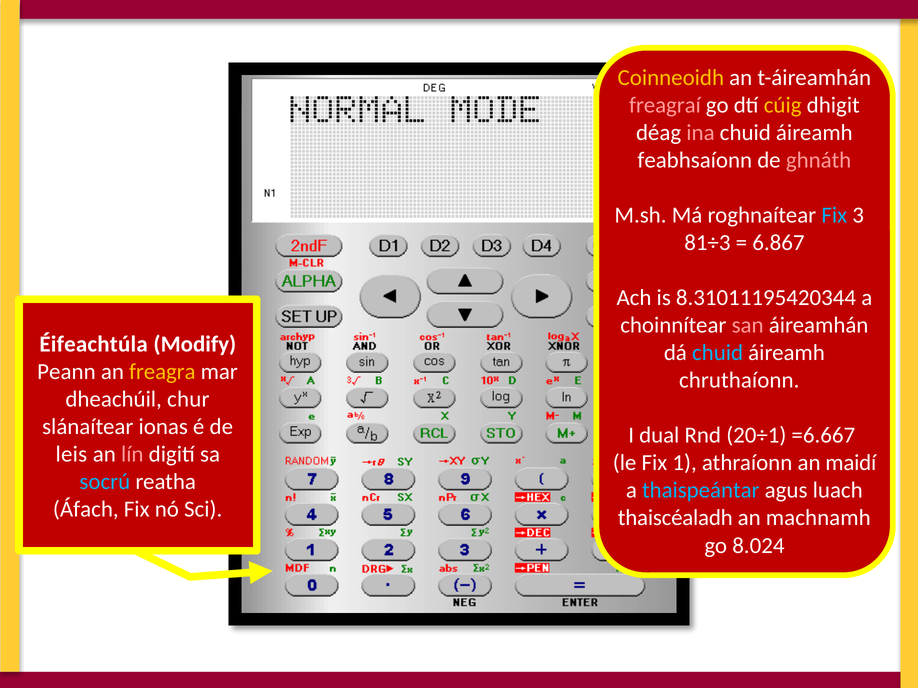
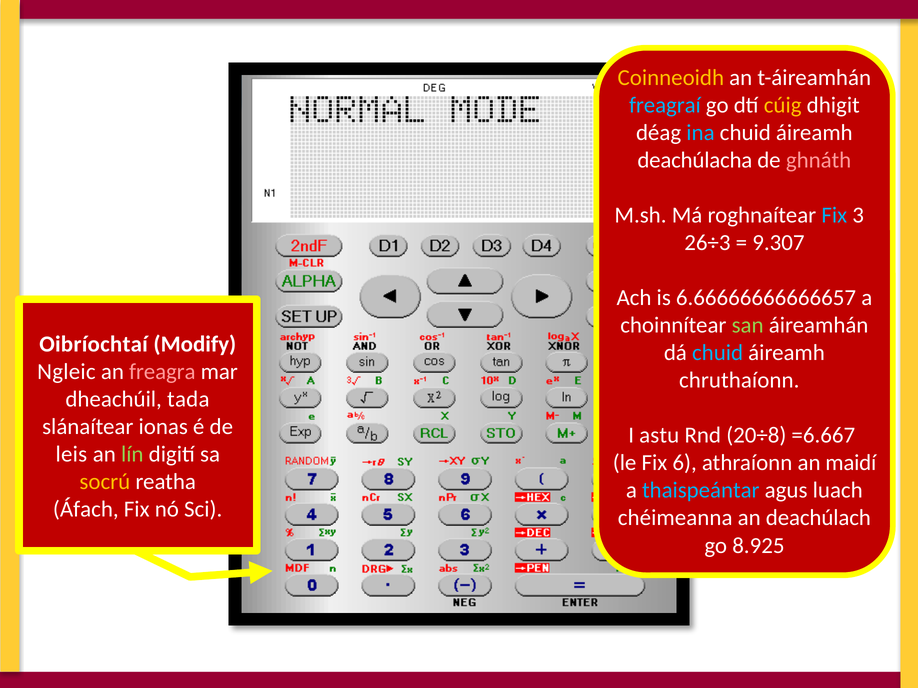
freagraí colour: pink -> light blue
ina colour: pink -> light blue
feabhsaíonn: feabhsaíonn -> deachúlacha
81÷3: 81÷3 -> 26÷3
6.867: 6.867 -> 9.307
8.31011195420344: 8.31011195420344 -> 6.66666666666657
san colour: pink -> light green
Éifeachtúla: Éifeachtúla -> Oibríochtaí
Peann: Peann -> Ngleic
freagra colour: yellow -> pink
chur: chur -> tada
dual: dual -> astu
20÷1: 20÷1 -> 20÷8
lín colour: pink -> light green
1: 1 -> 6
socrú colour: light blue -> yellow
thaiscéaladh: thaiscéaladh -> chéimeanna
machnamh: machnamh -> deachúlach
8.024: 8.024 -> 8.925
